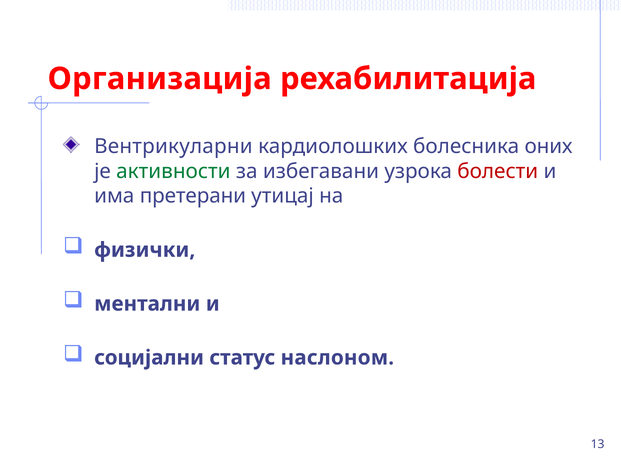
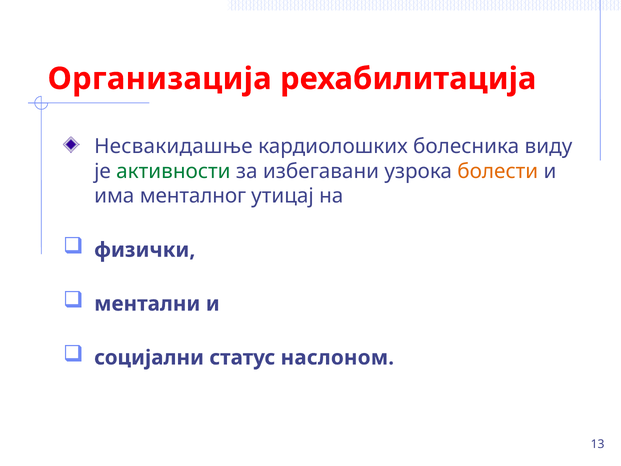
Вентрикуларни: Вентрикуларни -> Несвакидашње
оних: оних -> виду
болести colour: red -> orange
претерани: претерани -> менталног
